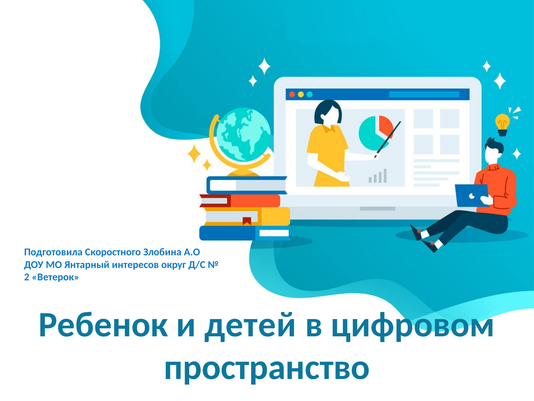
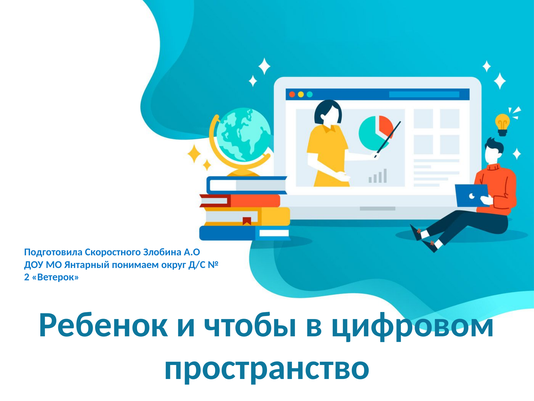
интересов: интересов -> понимаем
детей: детей -> чтобы
